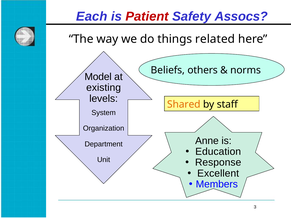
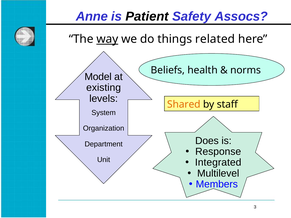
Each: Each -> Anne
Patient colour: red -> black
way underline: none -> present
others: others -> health
Anne: Anne -> Does
Education: Education -> Response
Response: Response -> Integrated
Excellent: Excellent -> Multilevel
